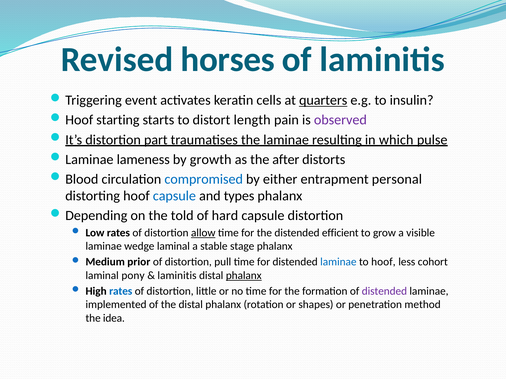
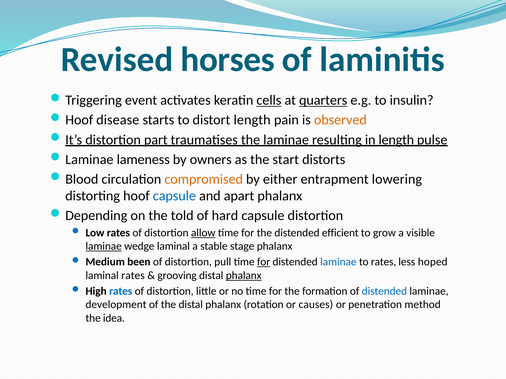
cells underline: none -> present
starting: starting -> disease
observed colour: purple -> orange
in which: which -> length
growth: growth -> owners
after: after -> start
compromised colour: blue -> orange
personal: personal -> lowering
types: types -> apart
laminae at (104, 247) underline: none -> present
prior: prior -> been
for at (264, 262) underline: none -> present
to hoof: hoof -> rates
cohort: cohort -> hoped
laminal pony: pony -> rates
laminitis at (177, 276): laminitis -> grooving
distended at (384, 291) colour: purple -> blue
implemented: implemented -> development
shapes: shapes -> causes
